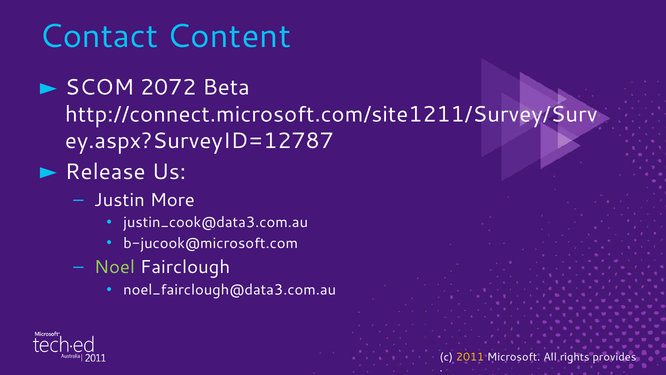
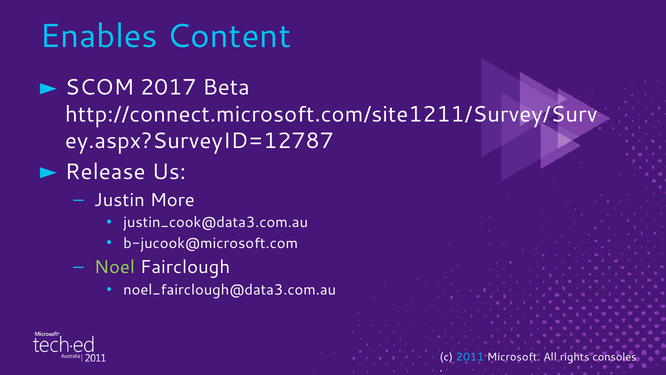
Contact: Contact -> Enables
2072: 2072 -> 2017
2011 colour: yellow -> light blue
provides: provides -> consoles
